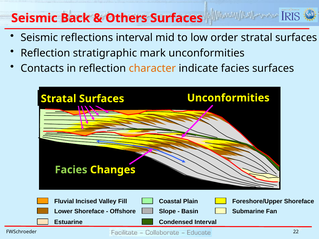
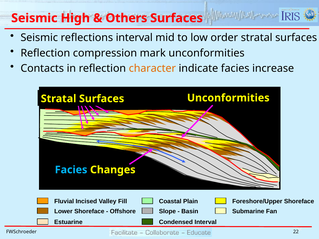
Back: Back -> High
stratigraphic: stratigraphic -> compression
facies surfaces: surfaces -> increase
Facies at (71, 170) colour: light green -> light blue
